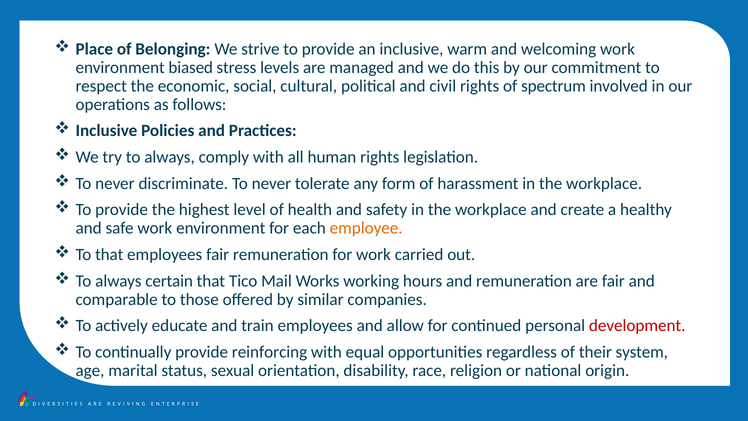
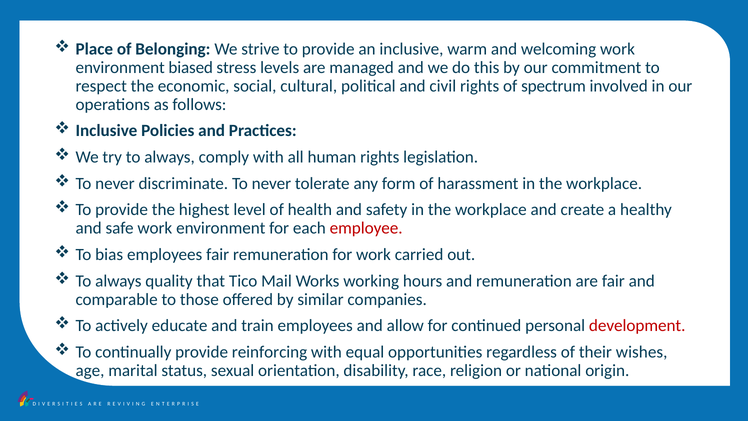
employee colour: orange -> red
To that: that -> bias
certain: certain -> quality
system: system -> wishes
